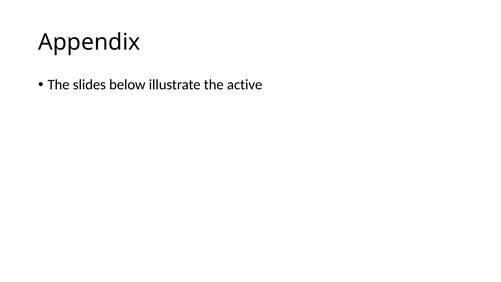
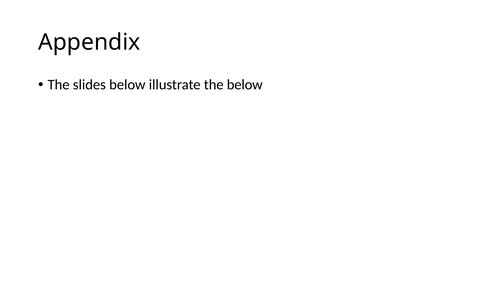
the active: active -> below
